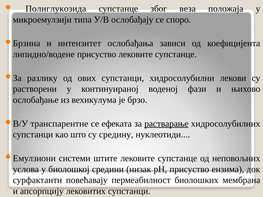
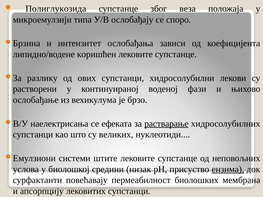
липидно/водене присуство: присуство -> коришћен
транспарентне: транспарентне -> наелектрисања
средину: средину -> великих
ензима underline: none -> present
